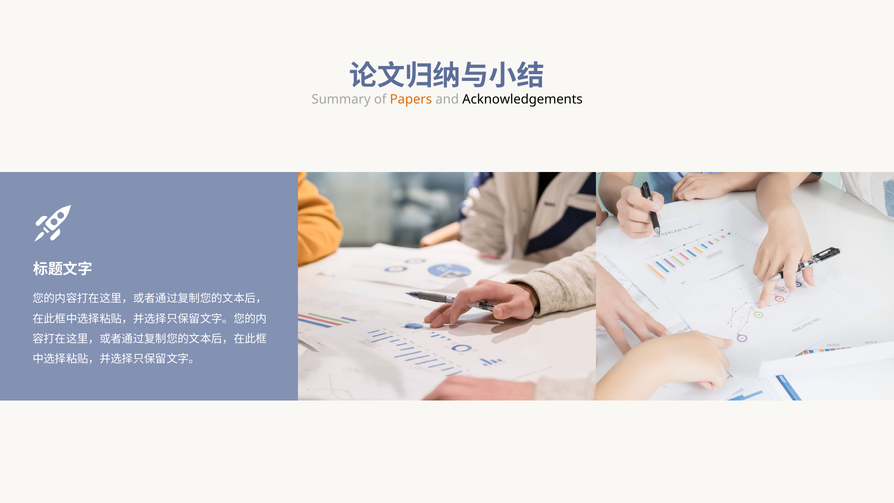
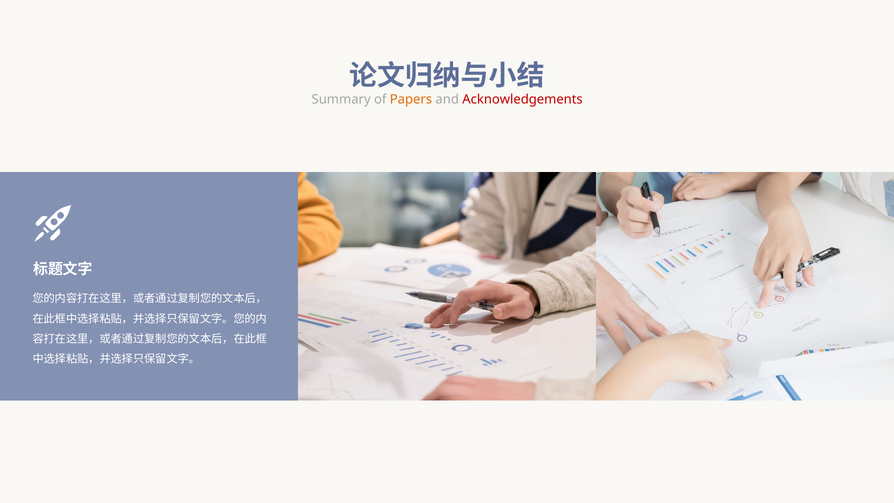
Acknowledgements colour: black -> red
